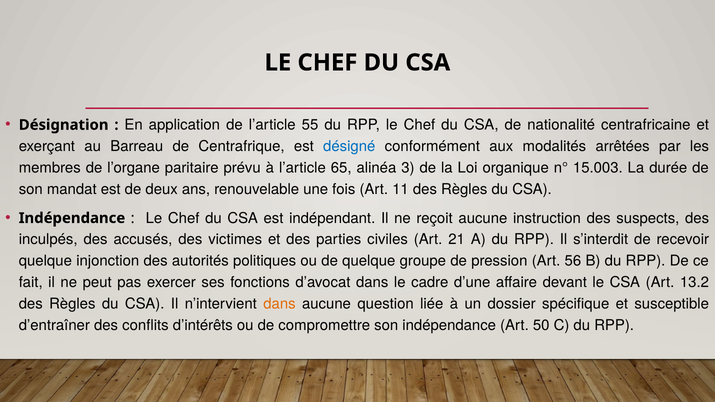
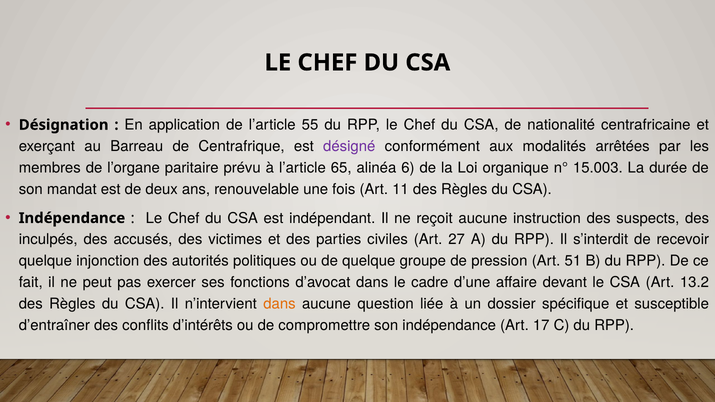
désigné colour: blue -> purple
3: 3 -> 6
21: 21 -> 27
56: 56 -> 51
50: 50 -> 17
